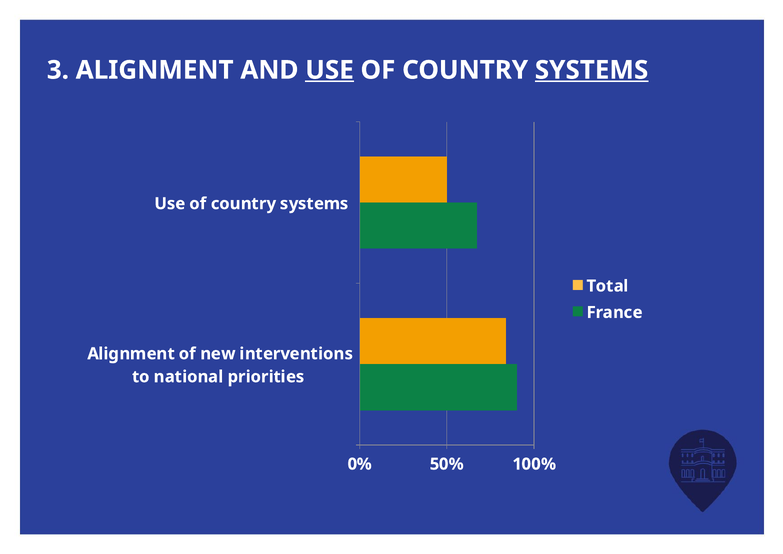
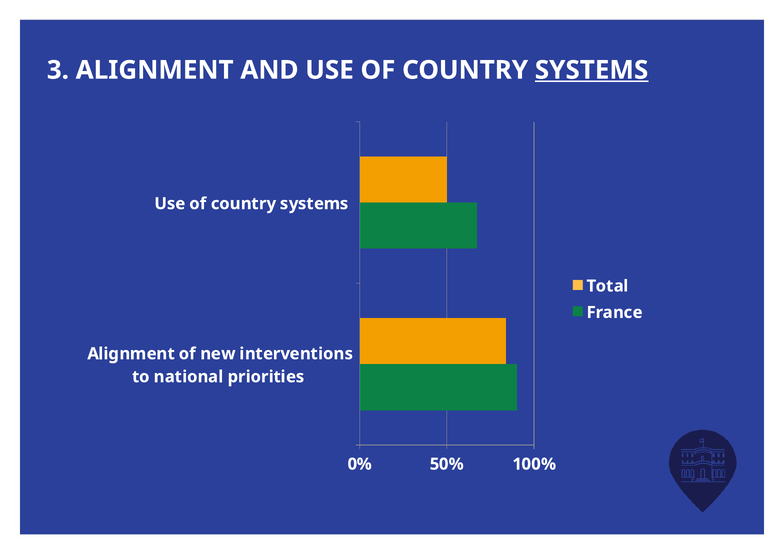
USE at (330, 70) underline: present -> none
